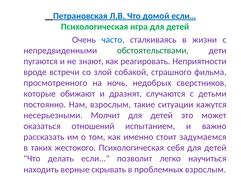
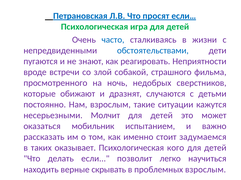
домой: домой -> просят
обстоятельствами colour: green -> blue
отношений: отношений -> мобильник
жестокого: жестокого -> оказывает
себя: себя -> кого
